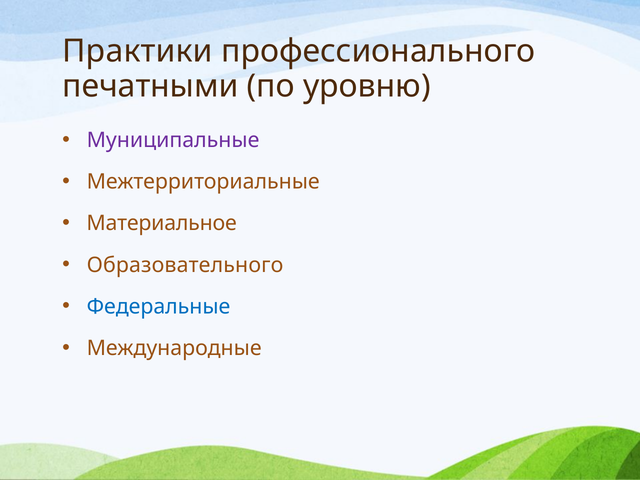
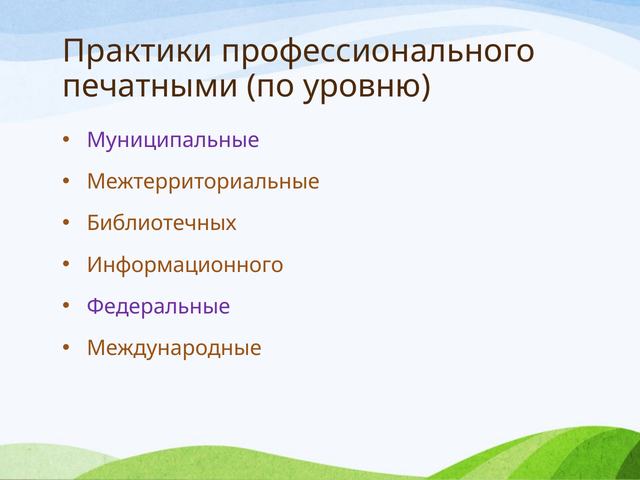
Материальное: Материальное -> Библиотечных
Образовательного: Образовательного -> Информационного
Федеральные colour: blue -> purple
